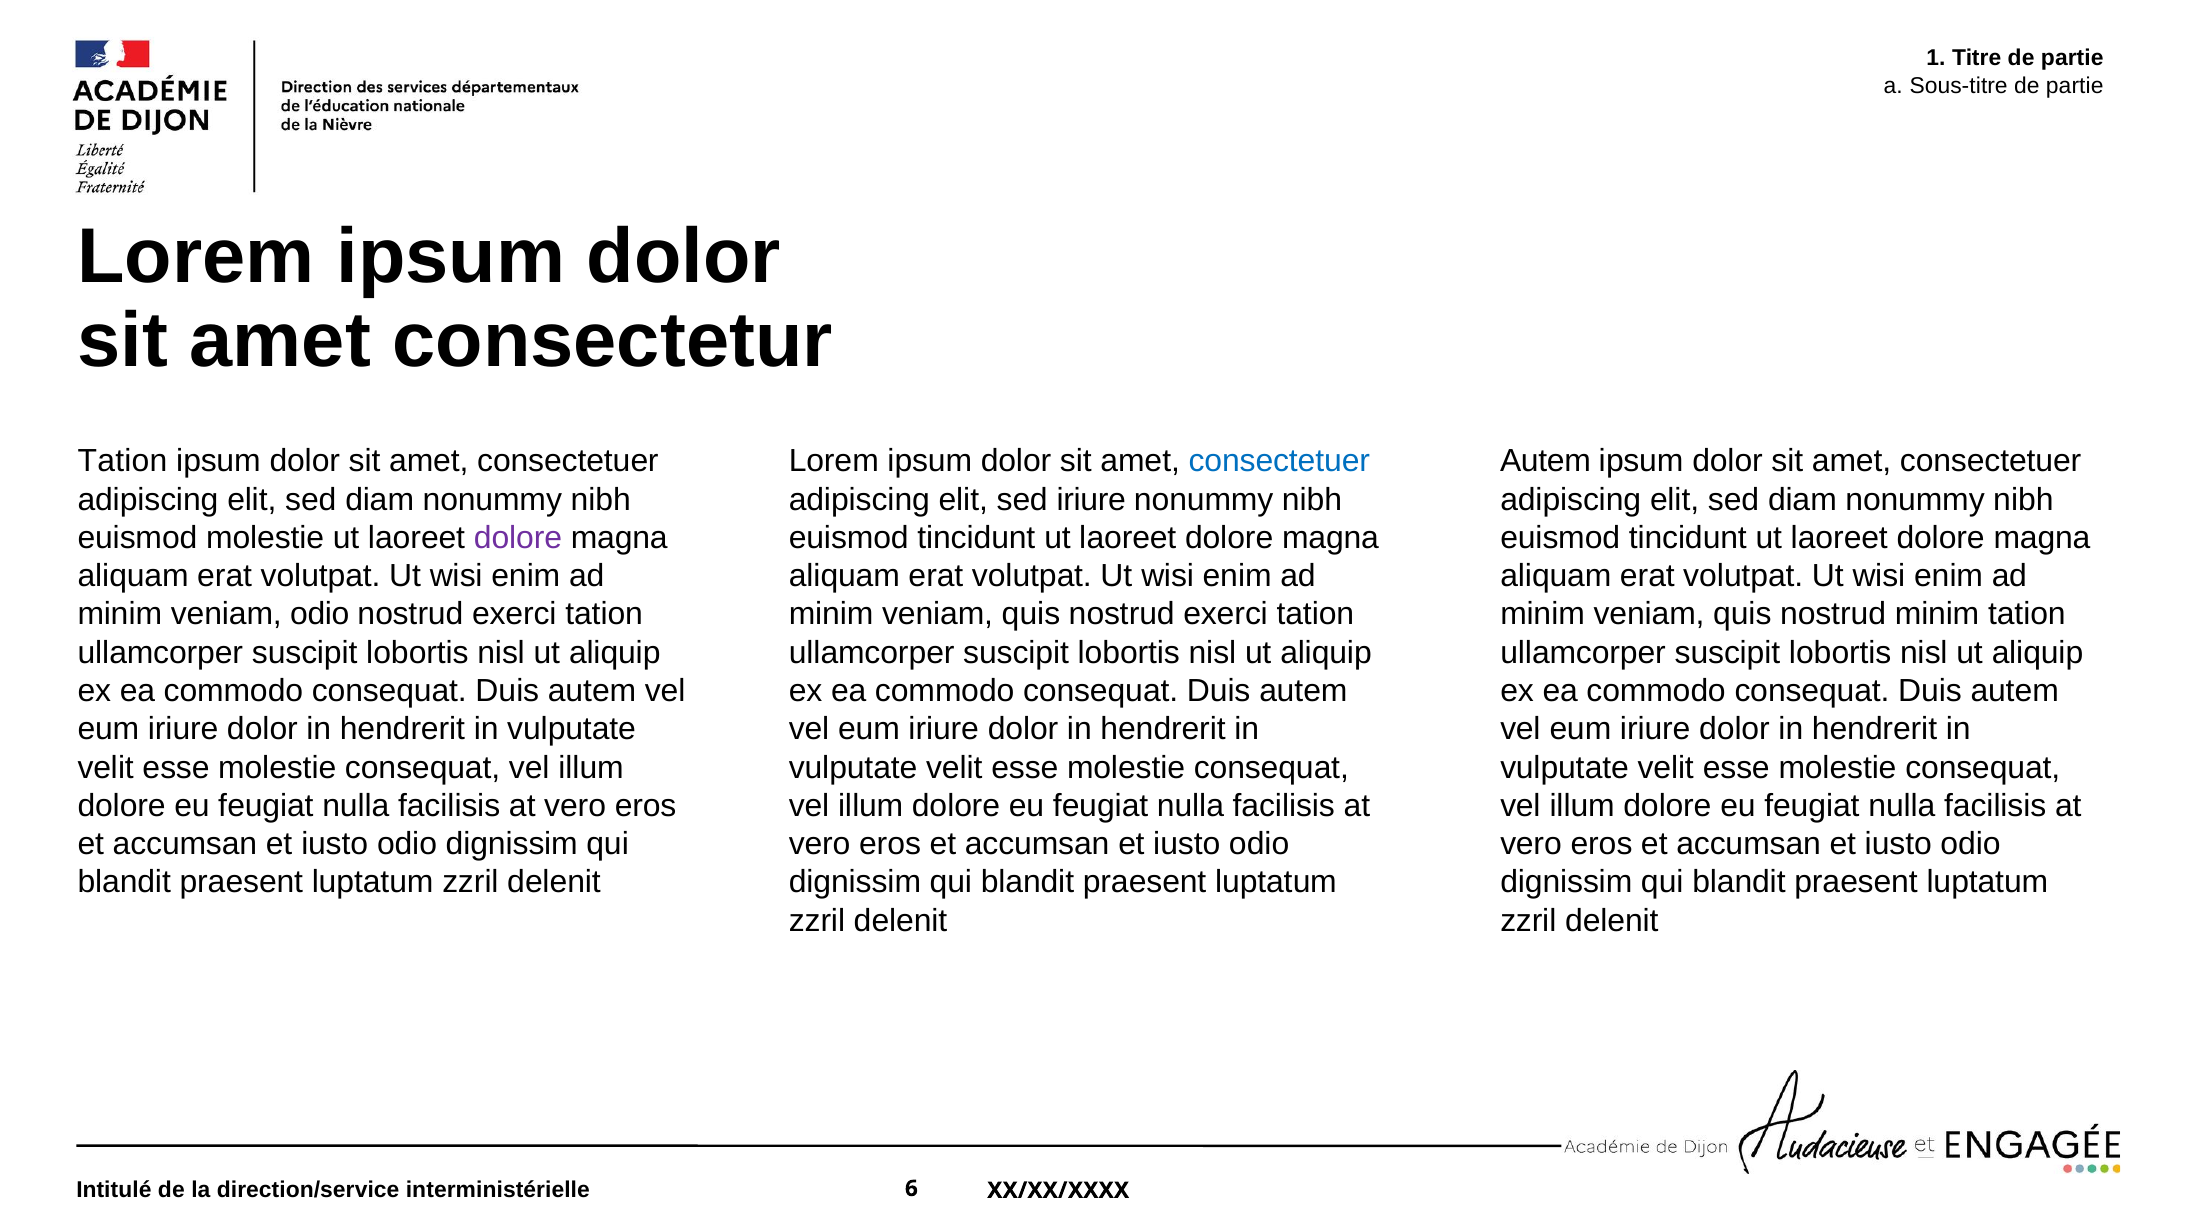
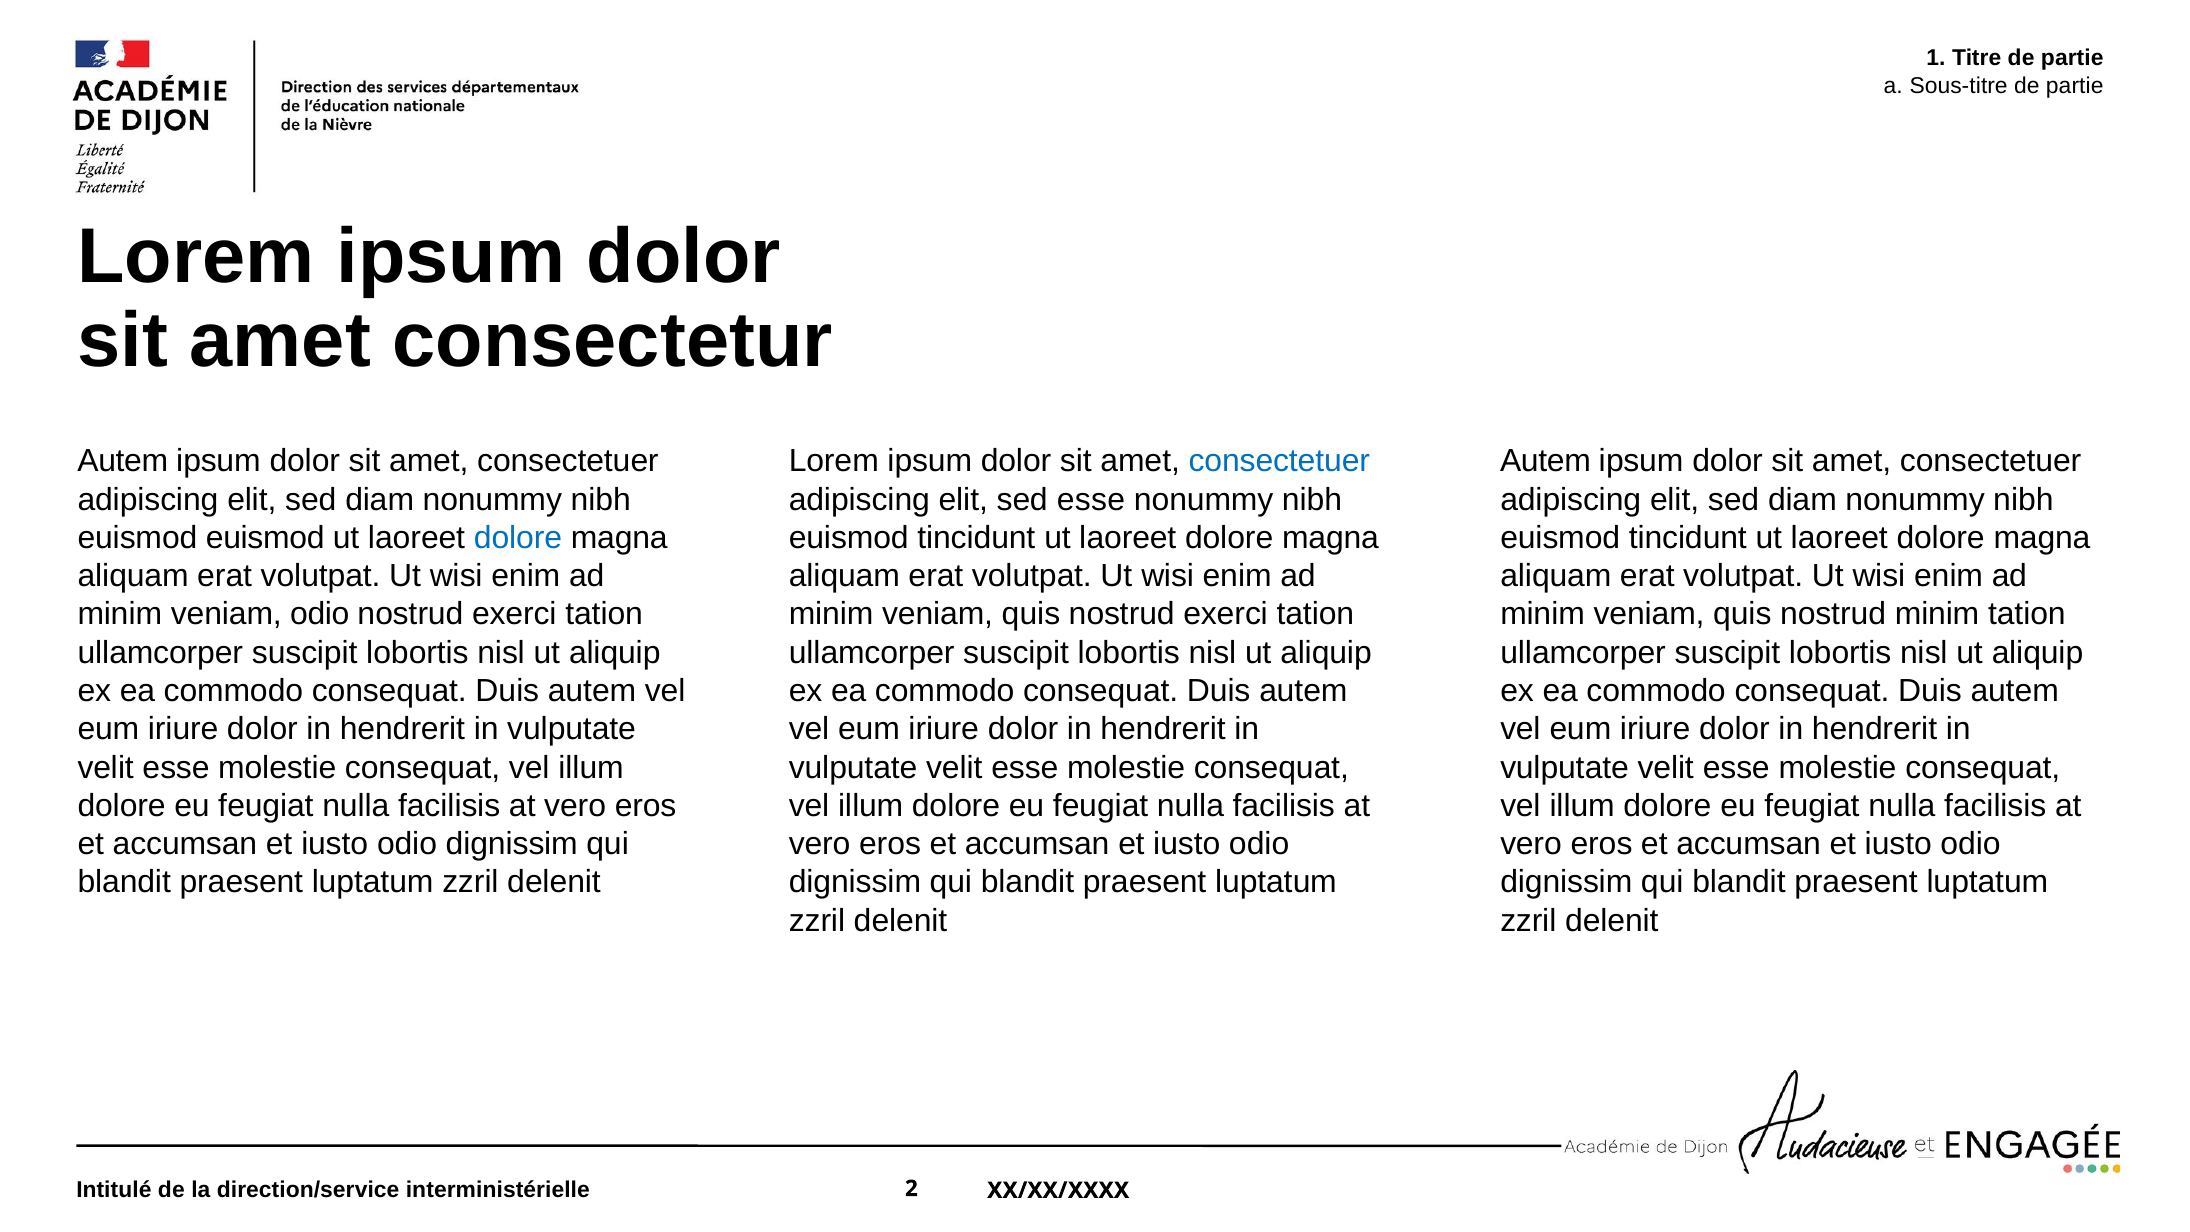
Tation at (122, 461): Tation -> Autem
sed iriure: iriure -> esse
euismod molestie: molestie -> euismod
dolore at (518, 538) colour: purple -> blue
6: 6 -> 2
